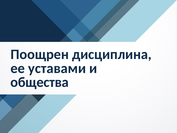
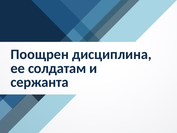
уставами: уставами -> солдатам
общества: общества -> сержанта
